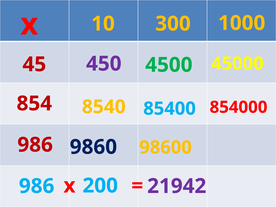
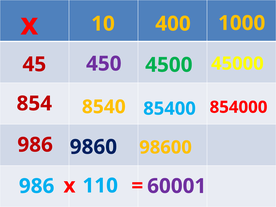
300: 300 -> 400
200: 200 -> 110
21942: 21942 -> 60001
